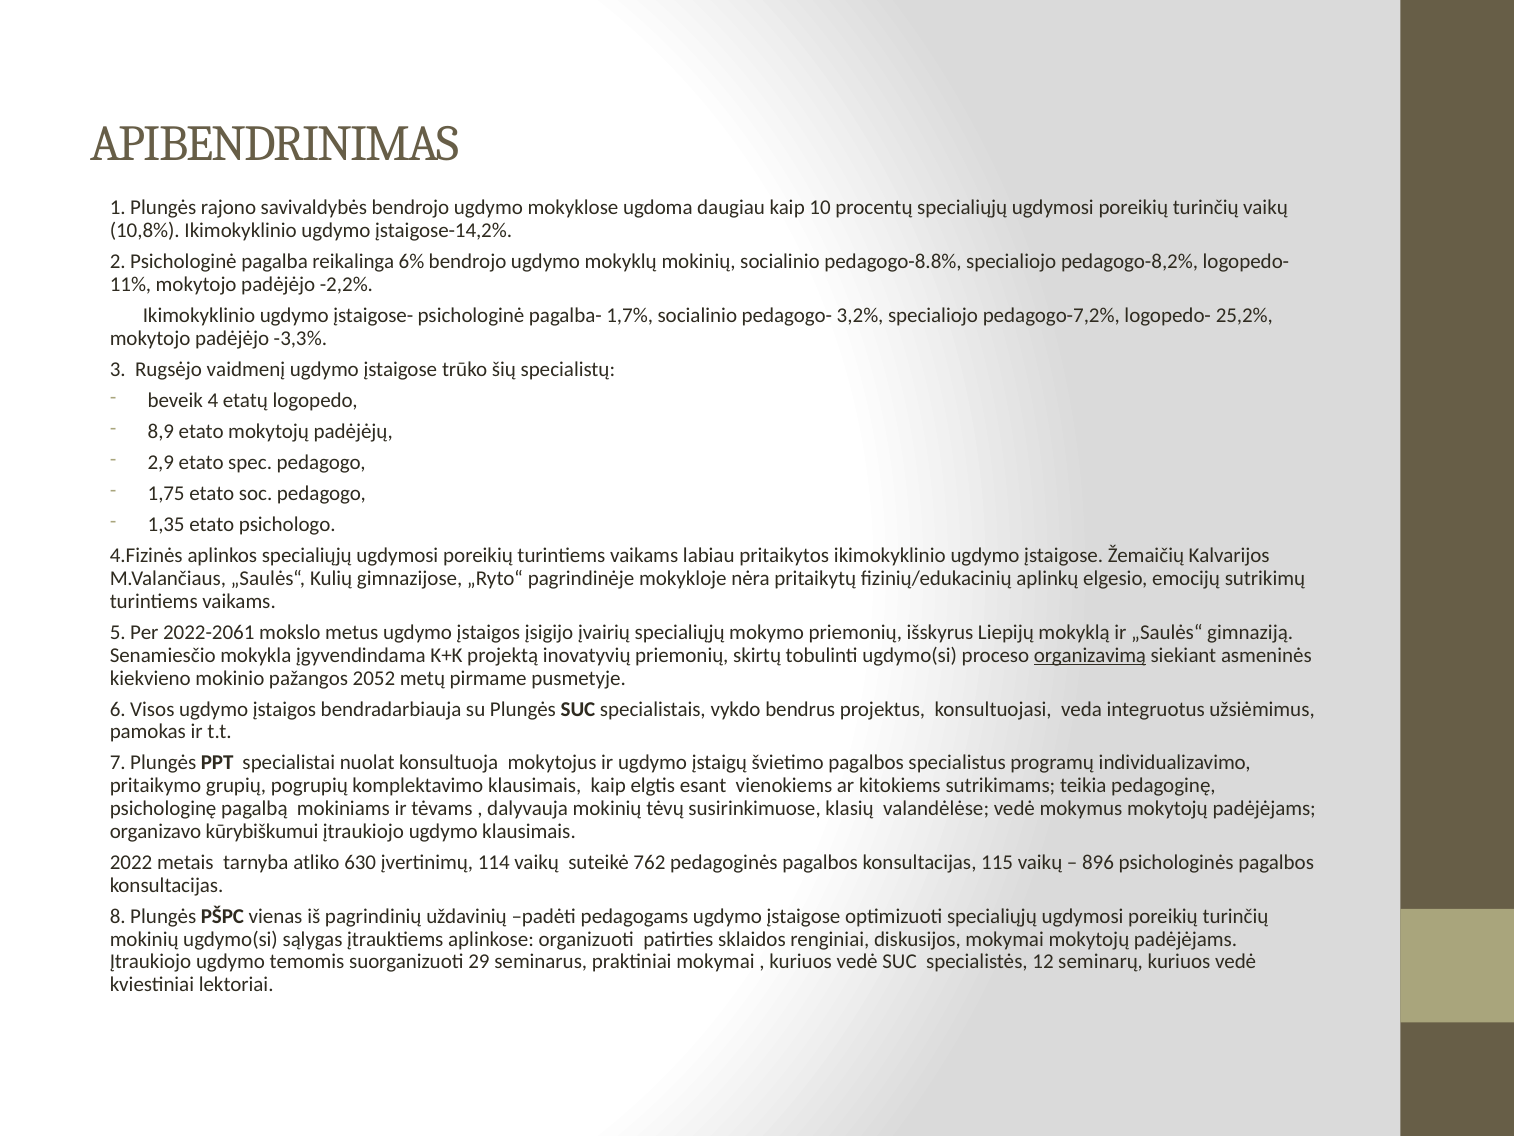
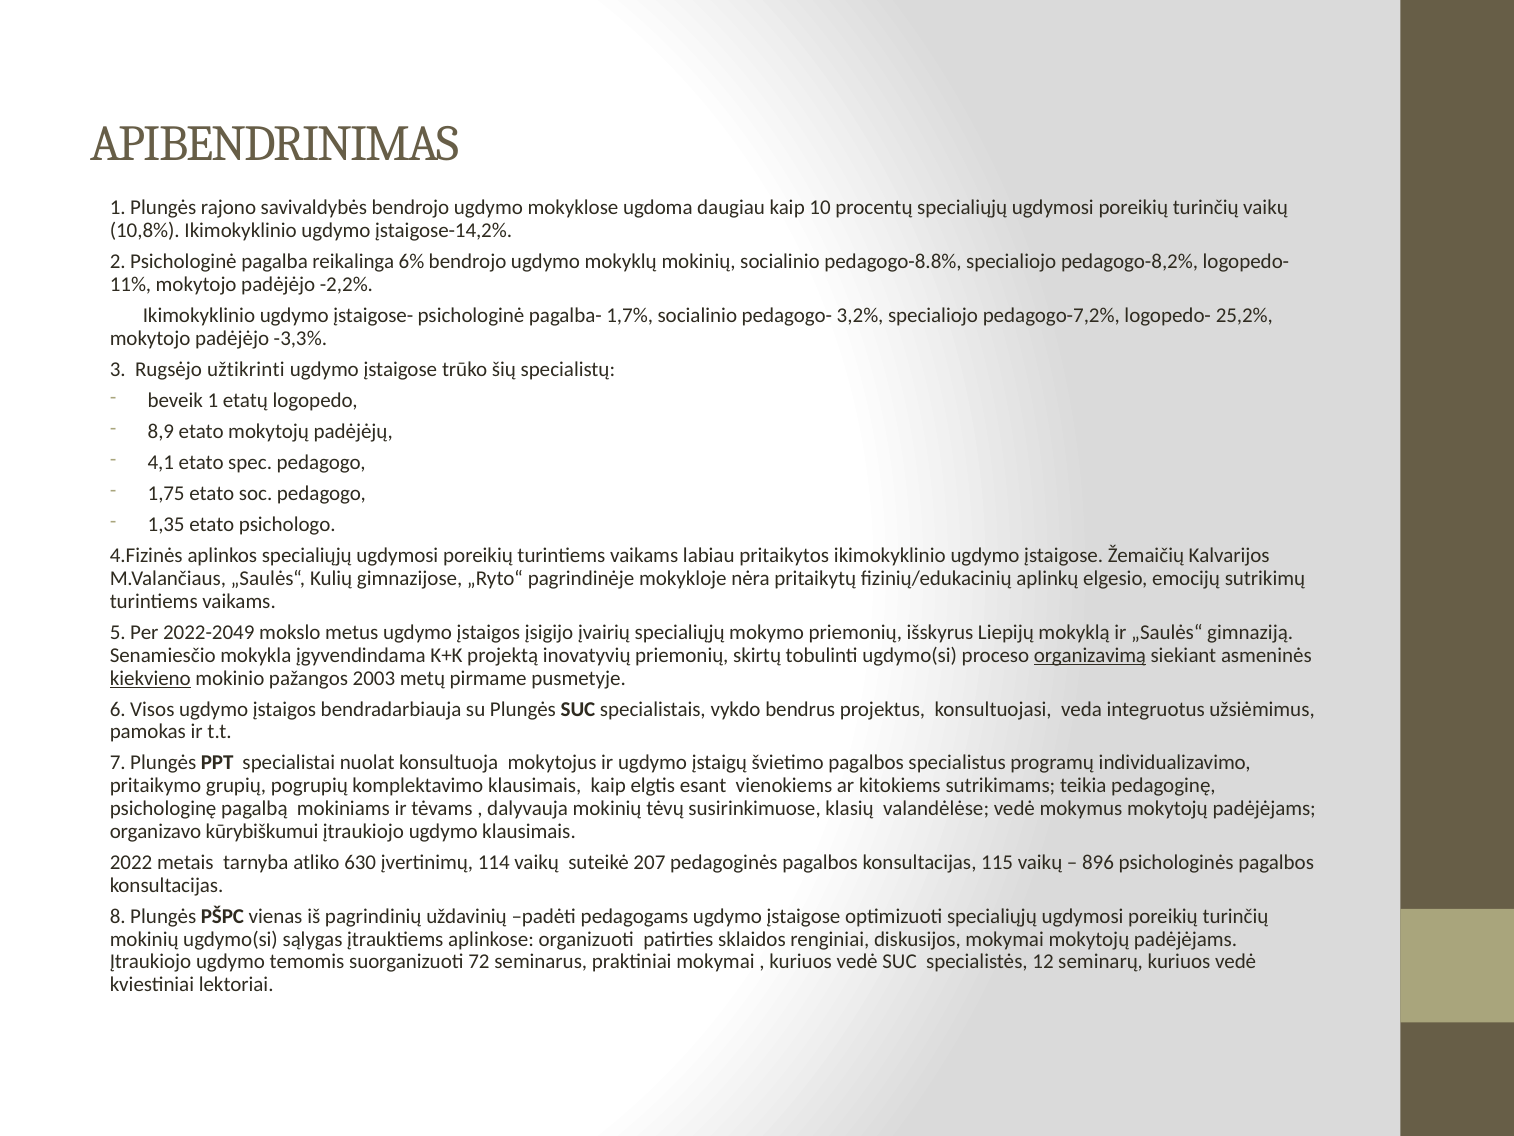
vaidmenį: vaidmenį -> užtikrinti
beveik 4: 4 -> 1
2,9: 2,9 -> 4,1
2022-2061: 2022-2061 -> 2022-2049
kiekvieno underline: none -> present
2052: 2052 -> 2003
762: 762 -> 207
29: 29 -> 72
